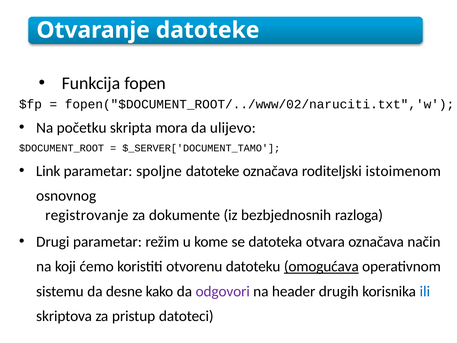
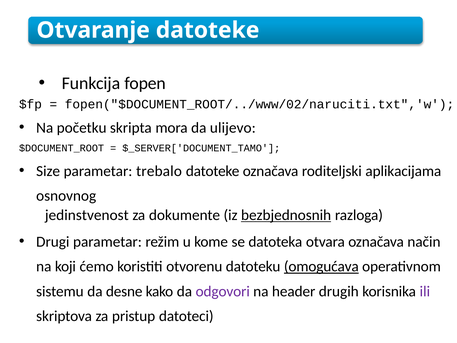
Link: Link -> Size
spoljne: spoljne -> trebalo
istoimenom: istoimenom -> aplikacijama
registrovanje: registrovanje -> jedinstvenost
bezbjednosnih underline: none -> present
ili colour: blue -> purple
